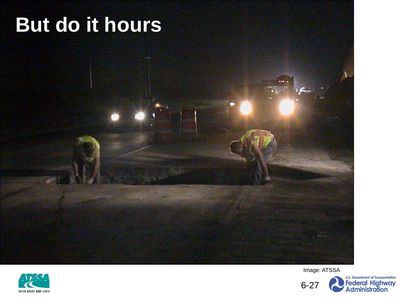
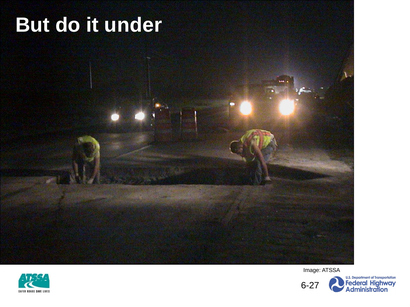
hours: hours -> under
